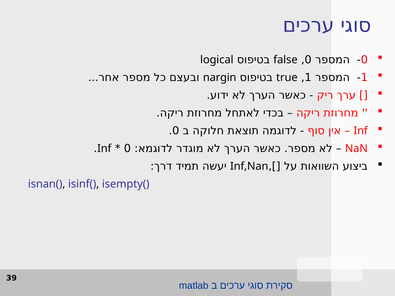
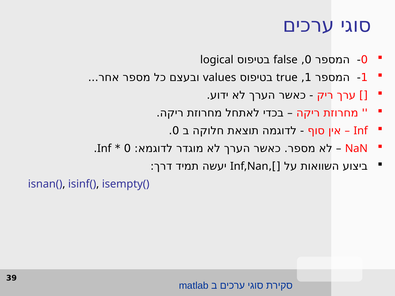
nargin: nargin -> values
